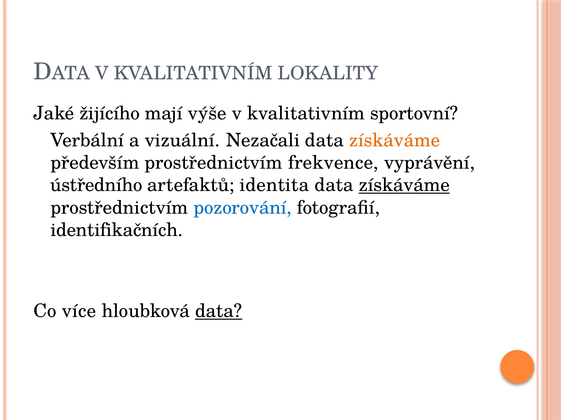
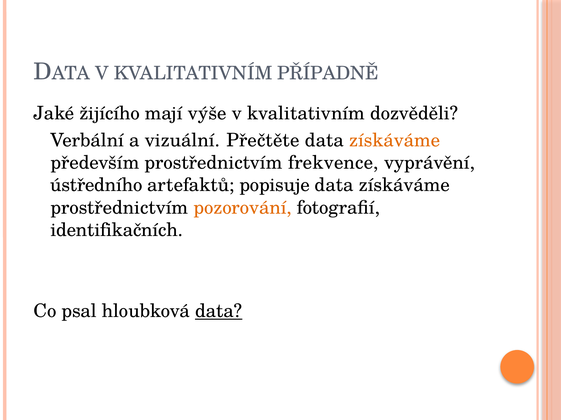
LOKALITY: LOKALITY -> PŘÍPADNĚ
sportovní: sportovní -> dozvěděli
Nezačali: Nezačali -> Přečtěte
identita: identita -> popisuje
získáváme at (404, 185) underline: present -> none
pozorování colour: blue -> orange
více: více -> psal
